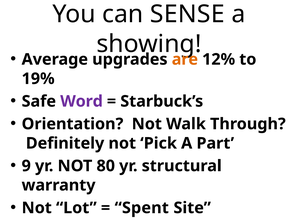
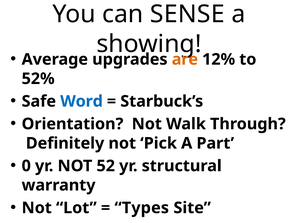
19%: 19% -> 52%
Word colour: purple -> blue
9: 9 -> 0
80: 80 -> 52
Spent: Spent -> Types
